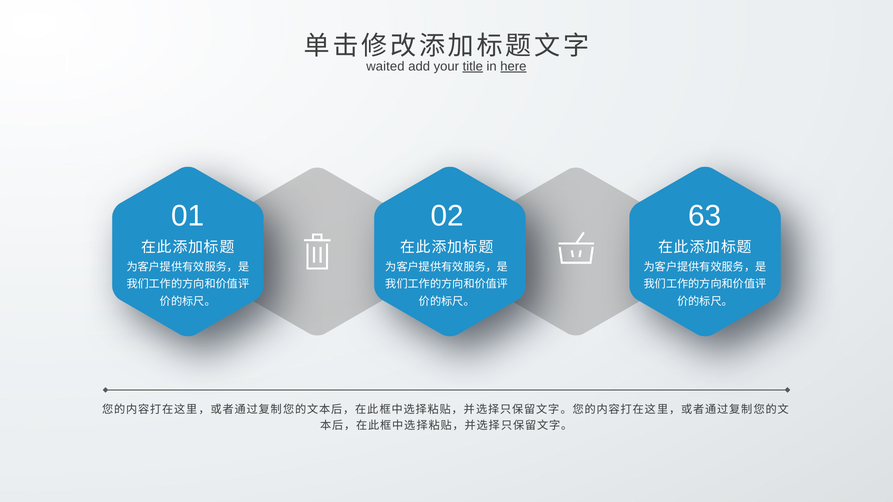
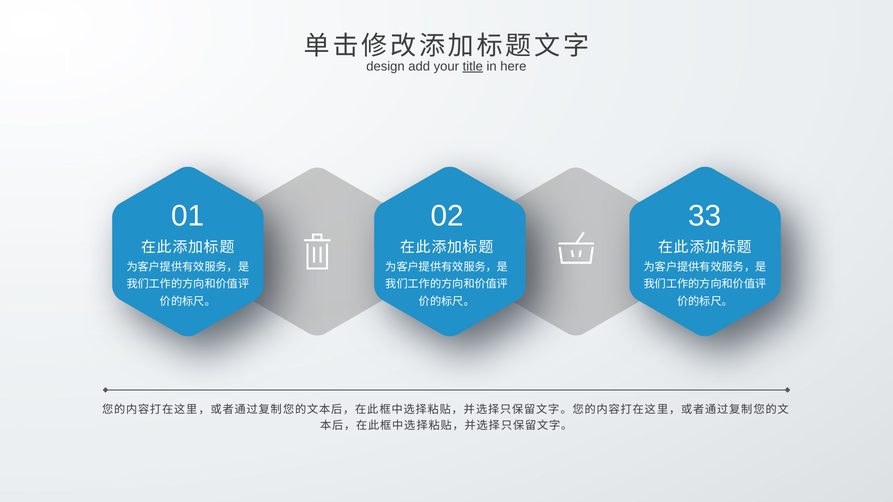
waited: waited -> design
here underline: present -> none
63: 63 -> 33
